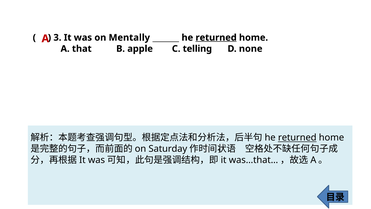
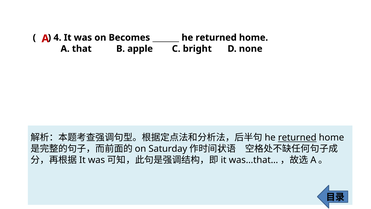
3: 3 -> 4
Mentally: Mentally -> Becomes
returned at (216, 38) underline: present -> none
telling: telling -> bright
